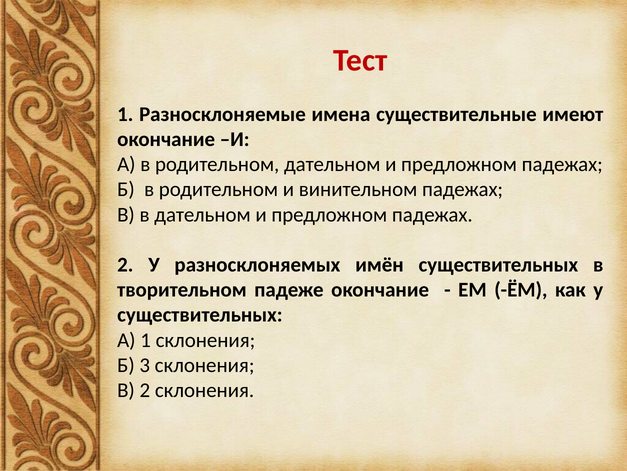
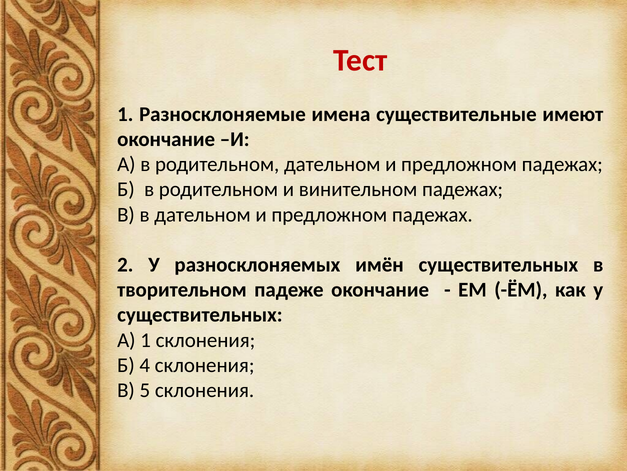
3: 3 -> 4
В 2: 2 -> 5
